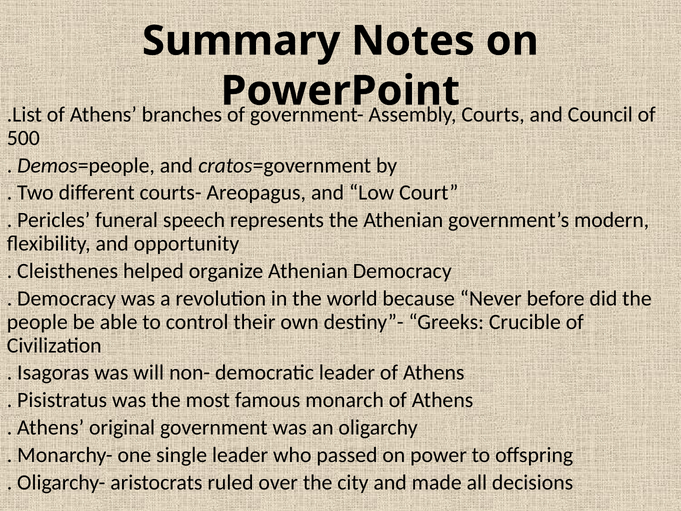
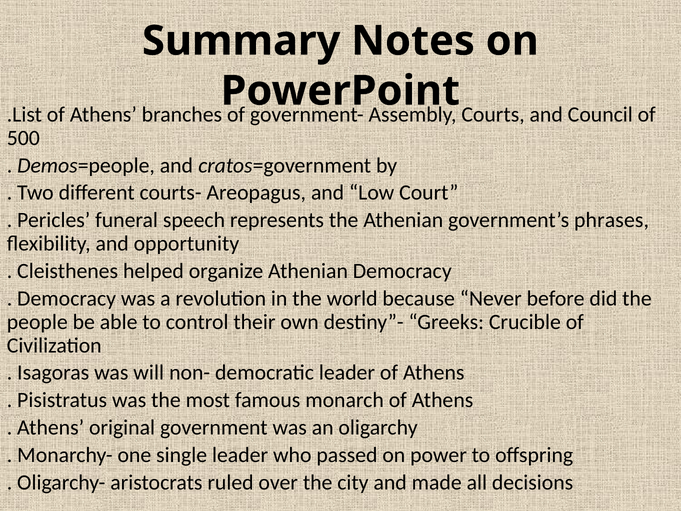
modern: modern -> phrases
